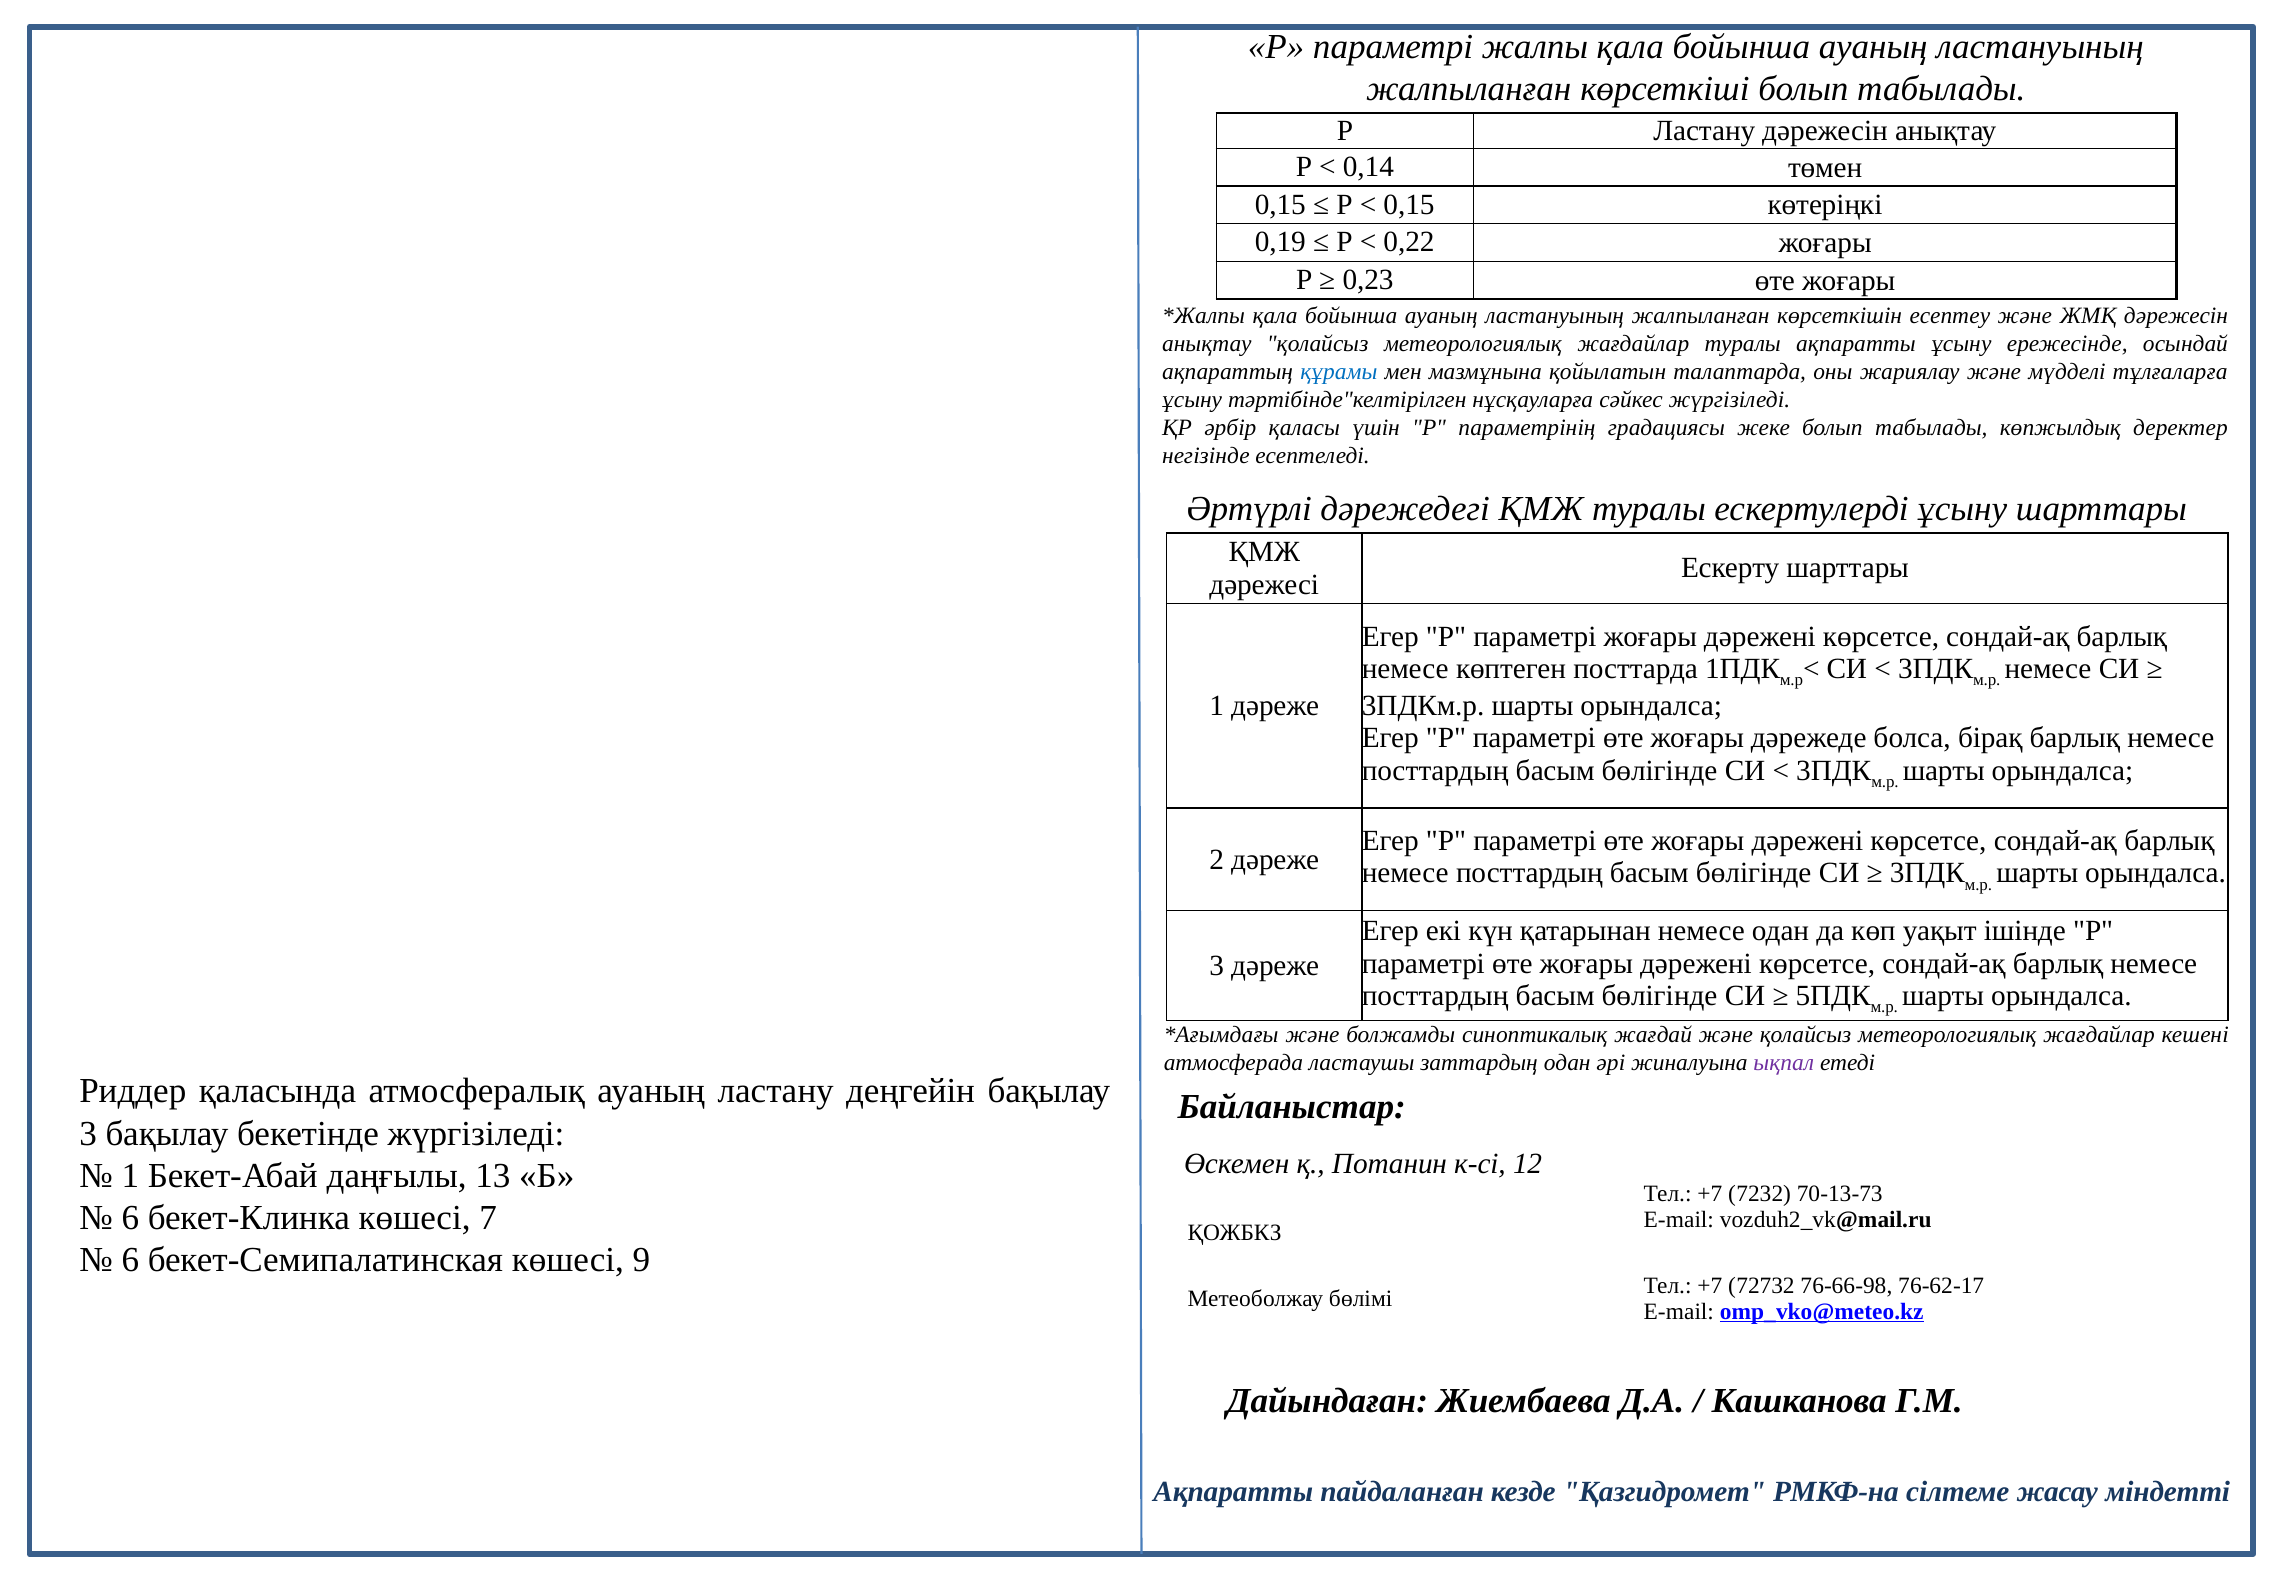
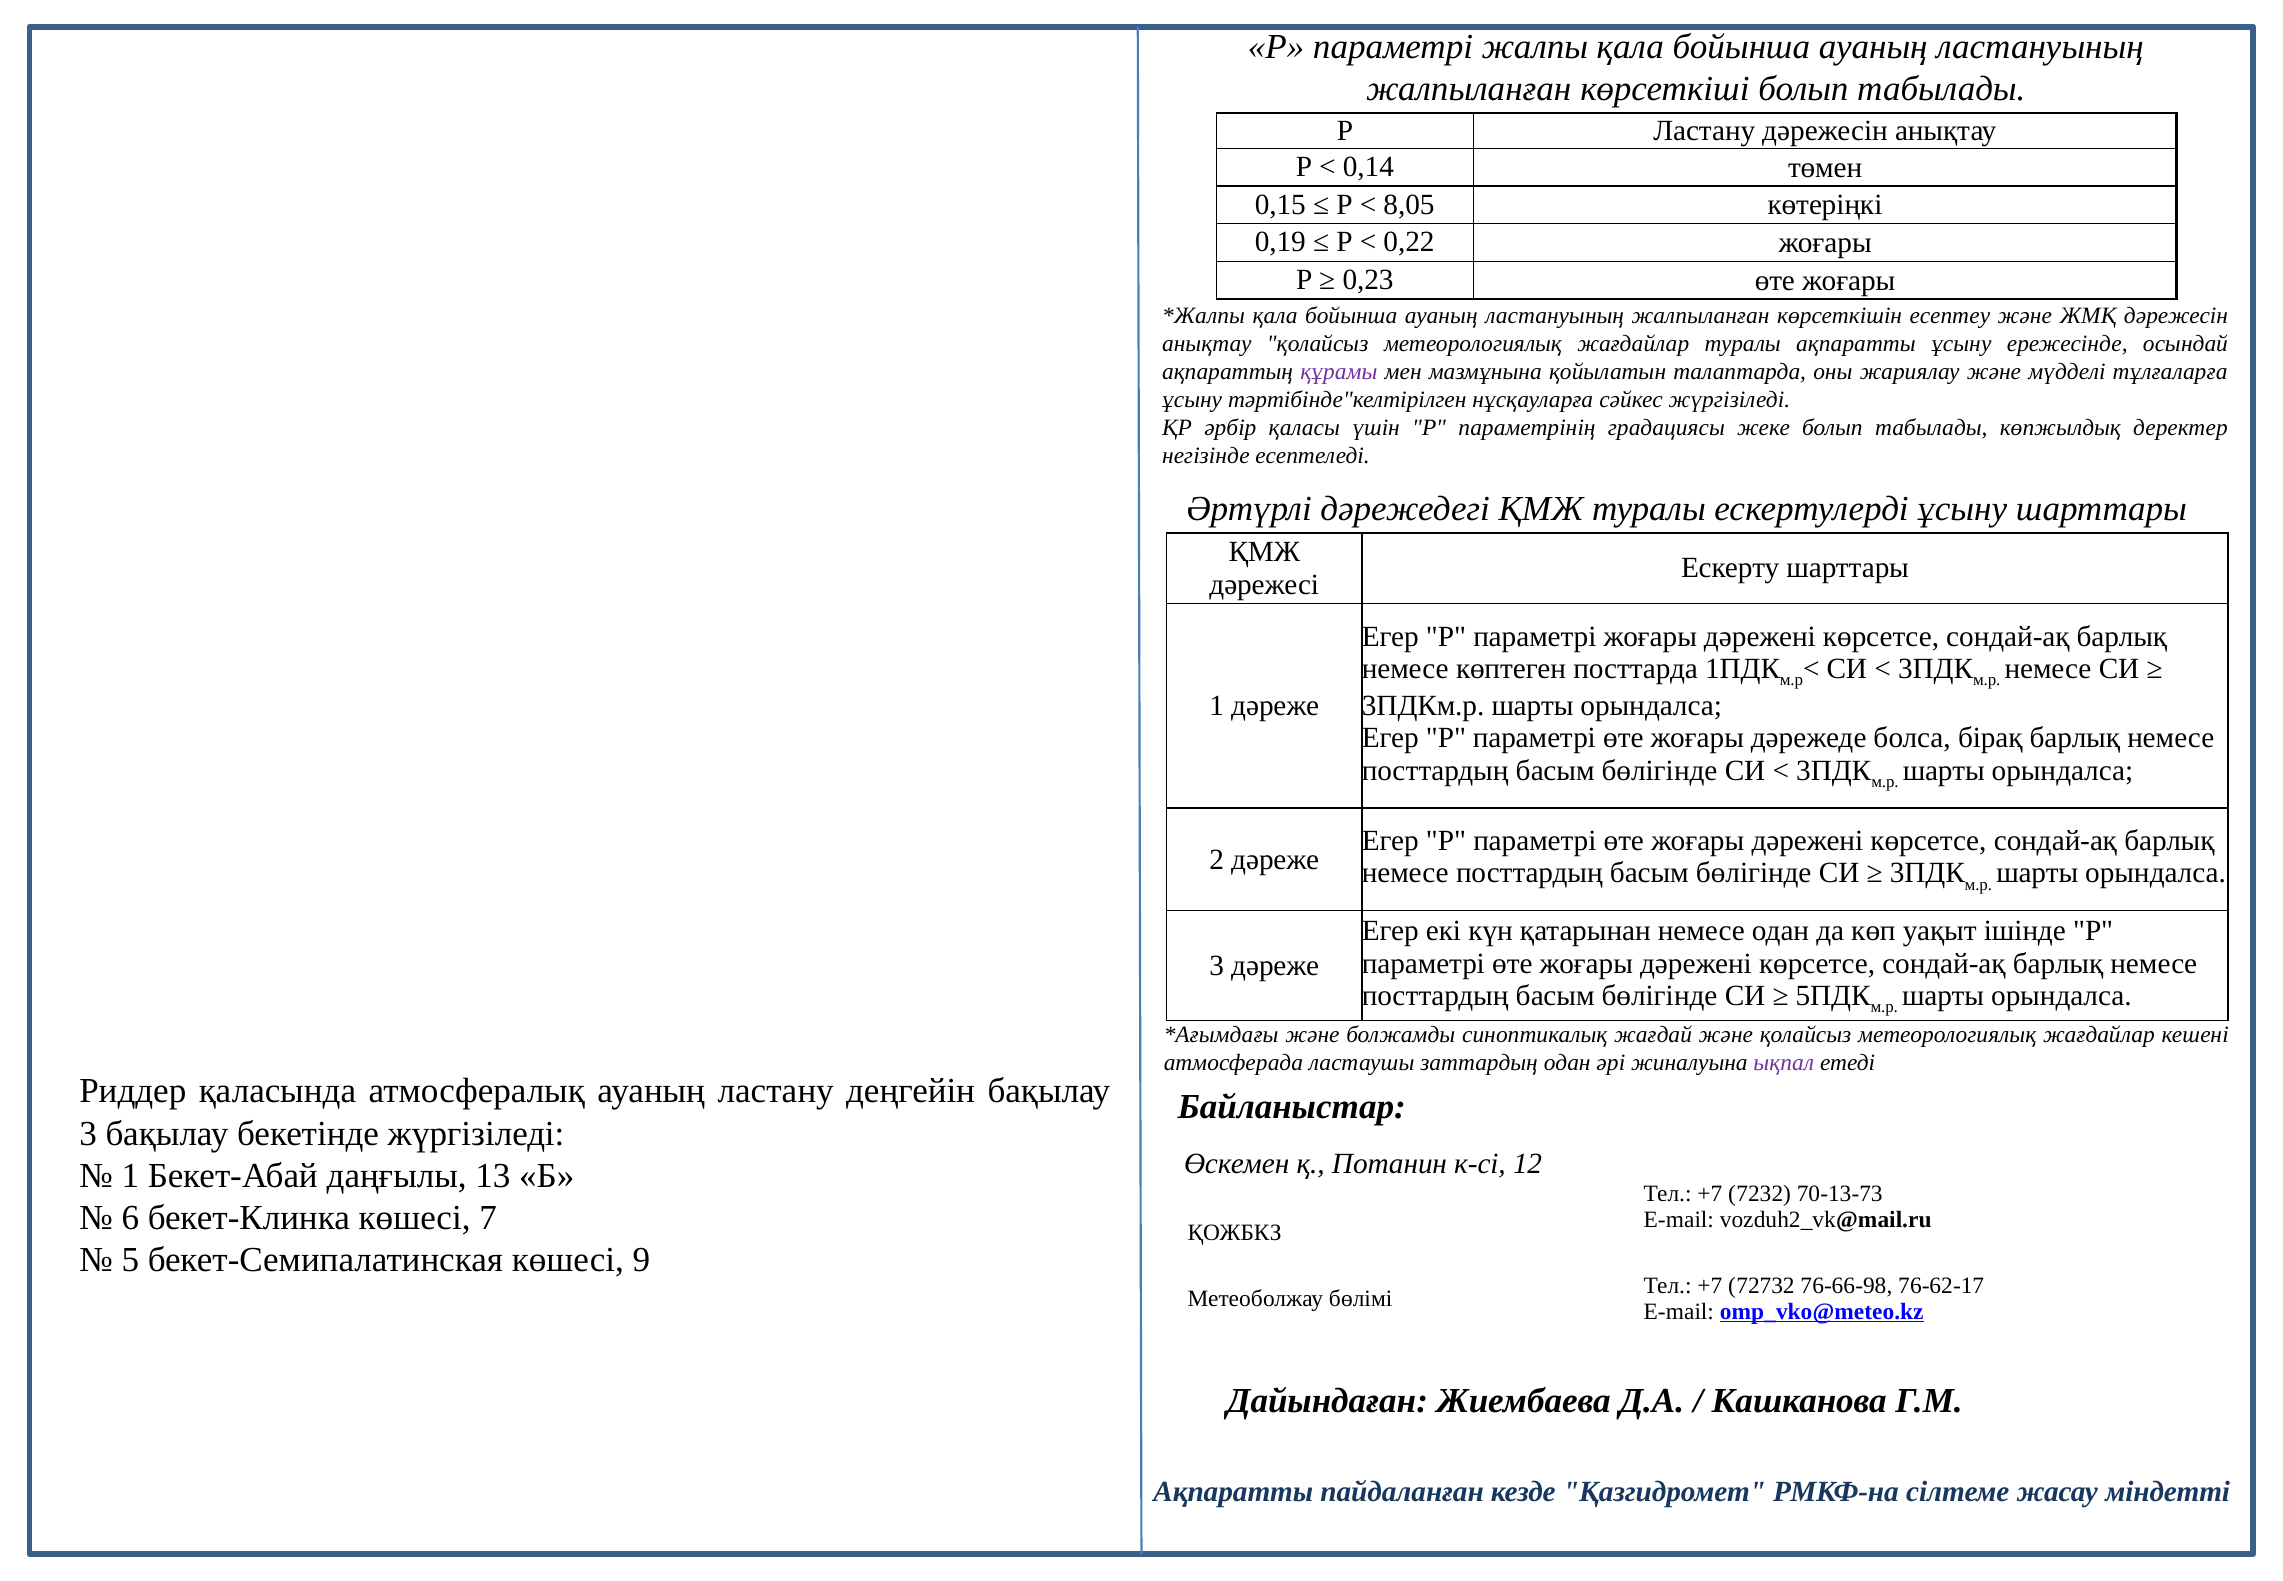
0,15 at (1409, 205): 0,15 -> 8,05
құрамы colour: blue -> purple
6 at (130, 1260): 6 -> 5
